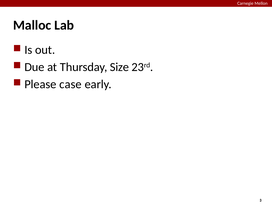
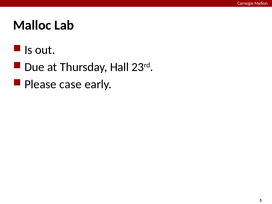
Size: Size -> Hall
